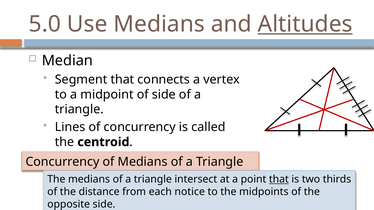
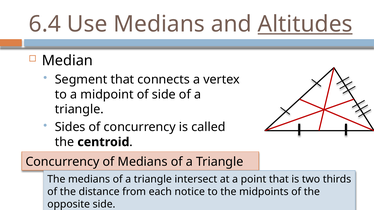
5.0: 5.0 -> 6.4
Lines: Lines -> Sides
that at (279, 180) underline: present -> none
